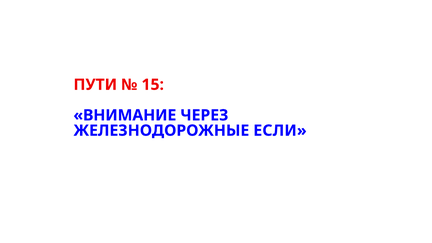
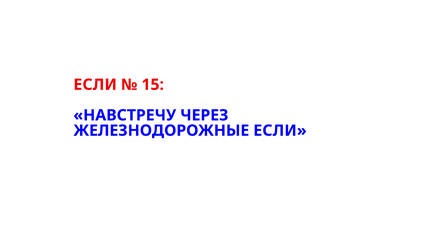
ПУТИ at (95, 85): ПУТИ -> ЕСЛИ
ВНИМАНИЕ: ВНИМАНИЕ -> НАВСТРЕЧУ
